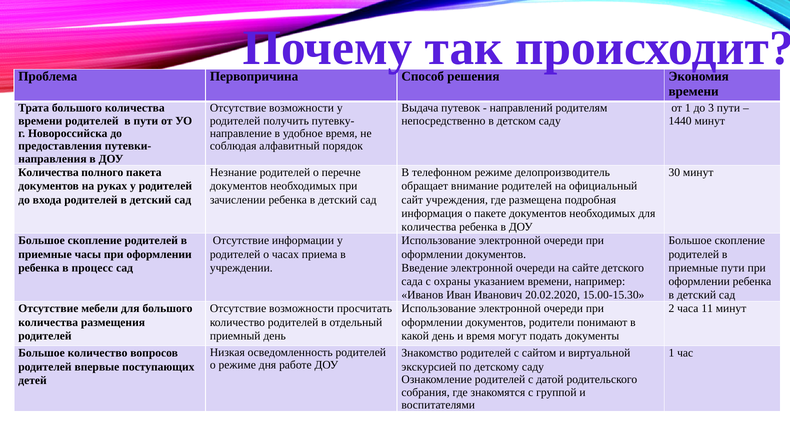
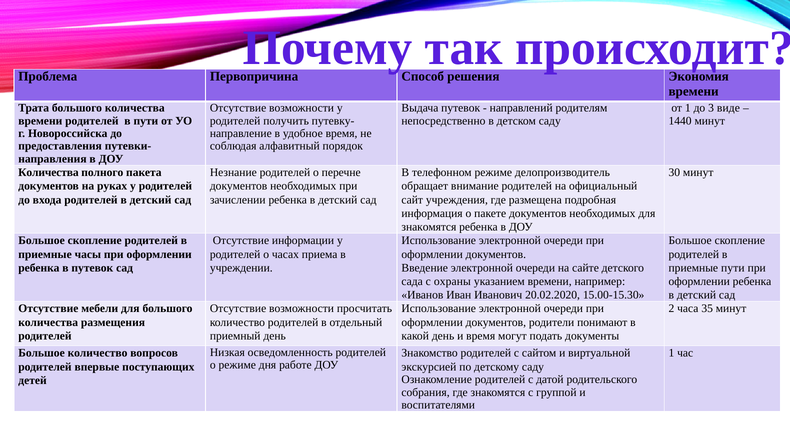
3 пути: пути -> виде
количества at (429, 227): количества -> знакомятся
в процесс: процесс -> путевок
11: 11 -> 35
